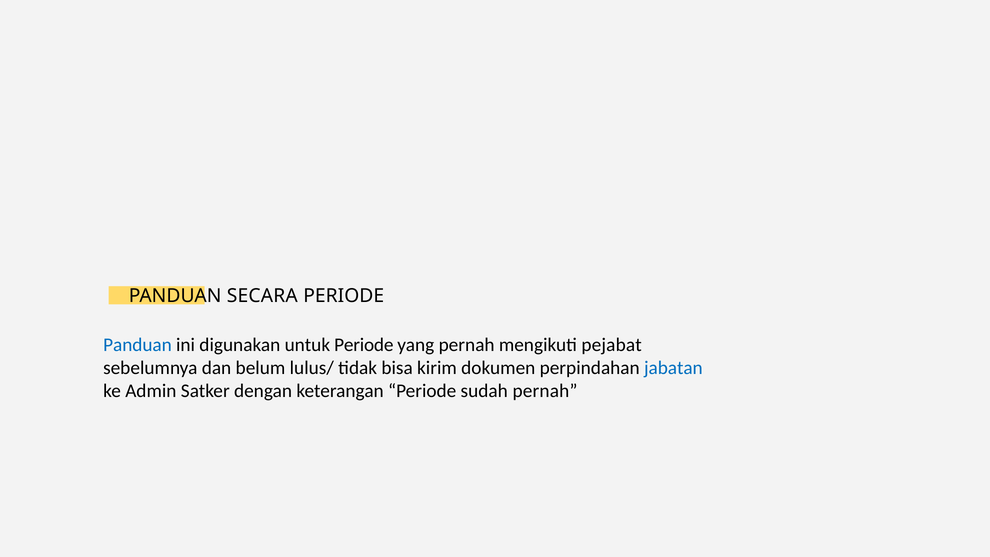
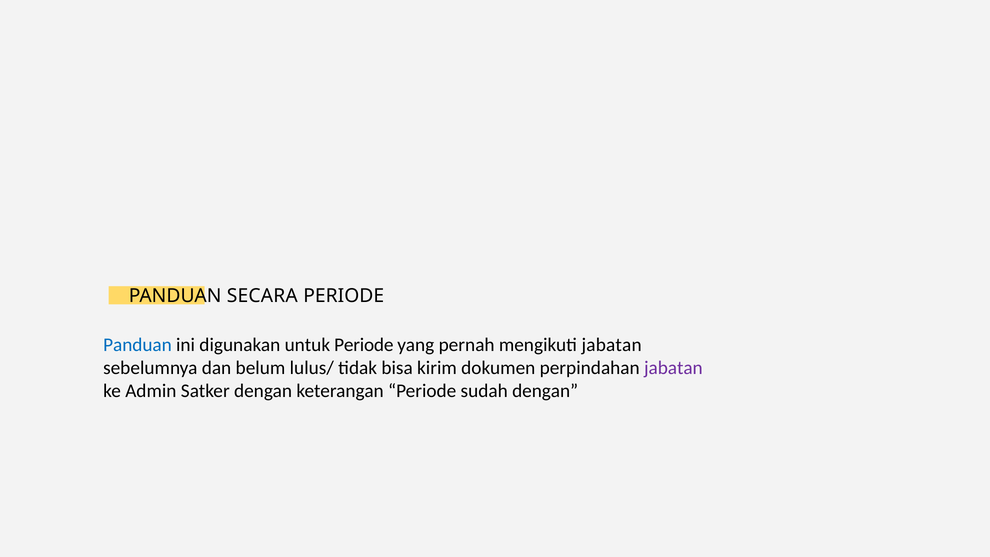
mengikuti pejabat: pejabat -> jabatan
jabatan at (673, 368) colour: blue -> purple
sudah pernah: pernah -> dengan
